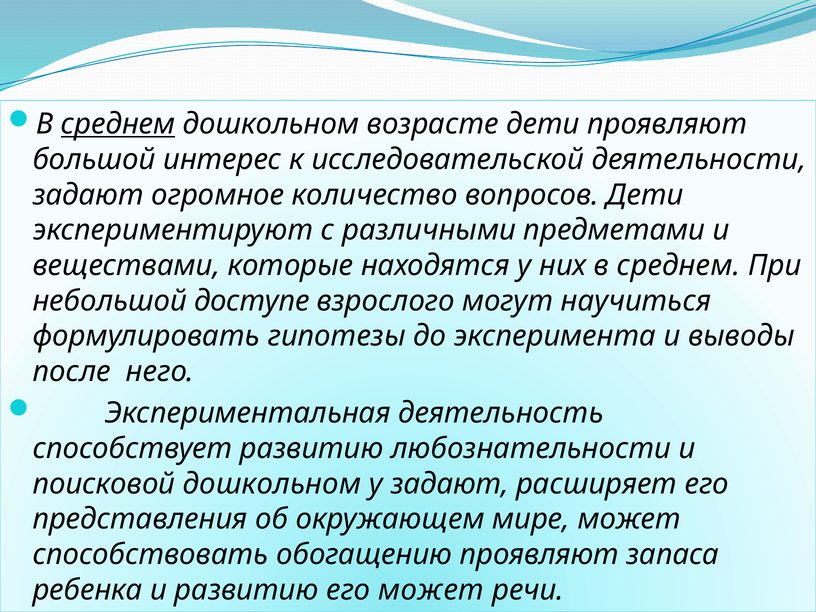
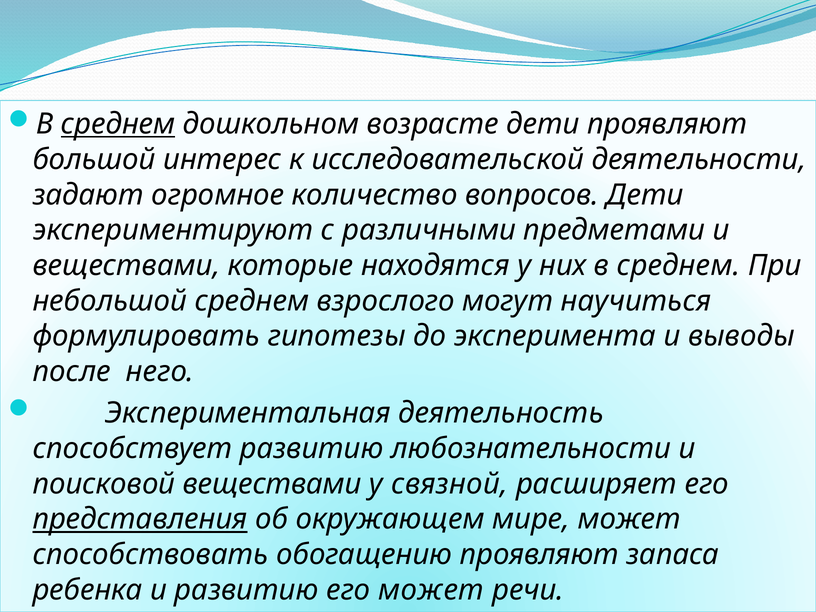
небольшой доступе: доступе -> среднем
поисковой дошкольном: дошкольном -> веществами
у задают: задают -> связной
представления underline: none -> present
